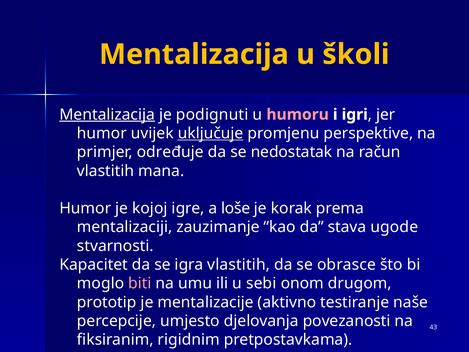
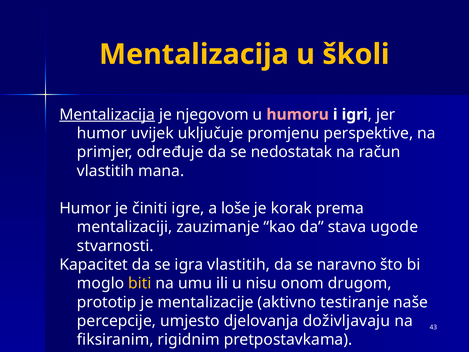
podignuti: podignuti -> njegovom
uključuje underline: present -> none
kojoj: kojoj -> činiti
obrasce: obrasce -> naravno
biti colour: pink -> yellow
sebi: sebi -> nisu
povezanosti: povezanosti -> doživljavaju
